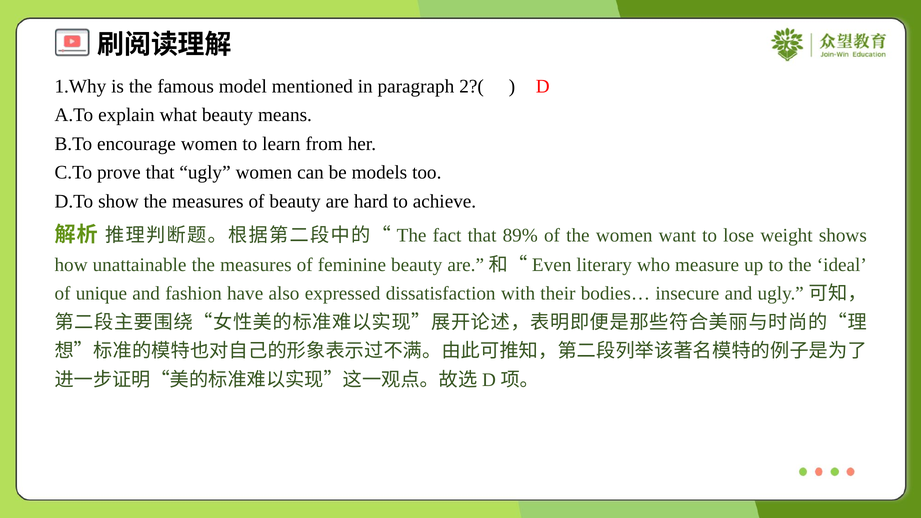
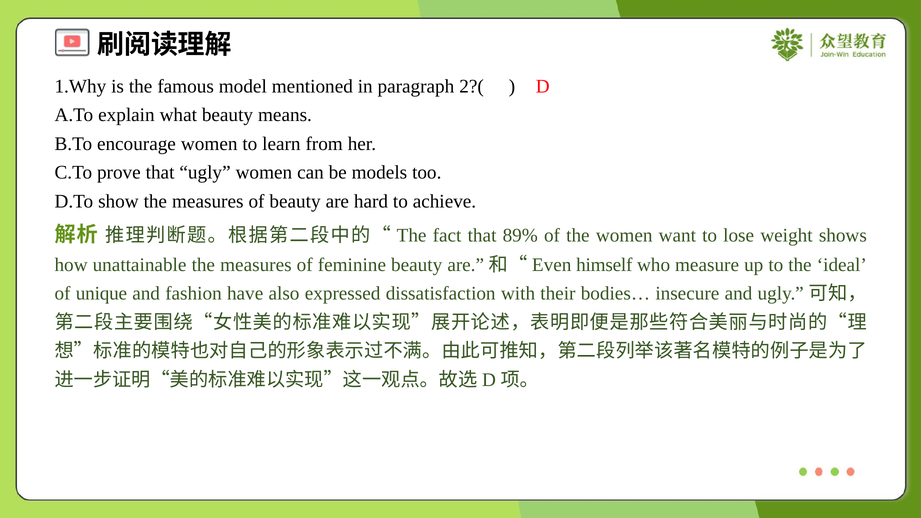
literary: literary -> himself
